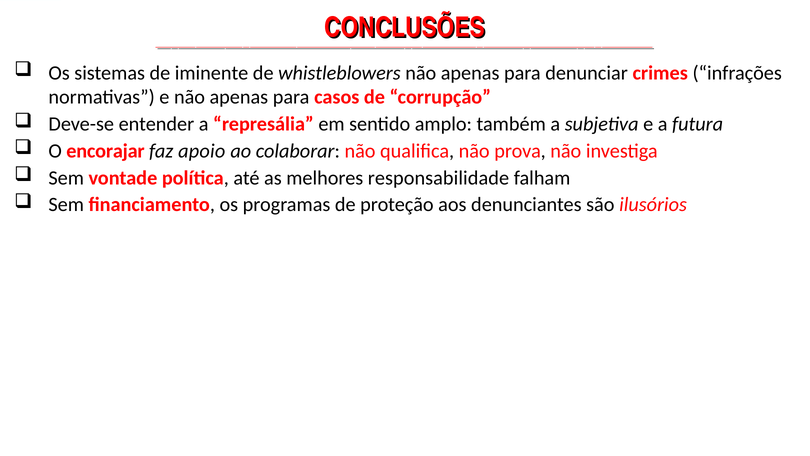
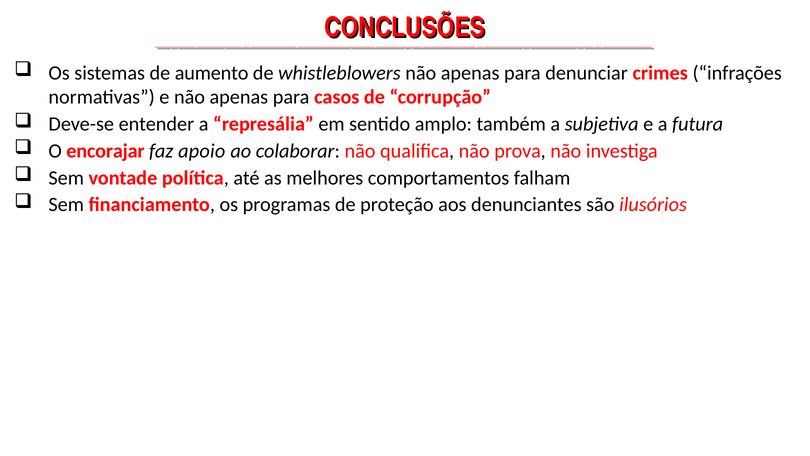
iminente: iminente -> aumento
responsabilidade: responsabilidade -> comportamentos
